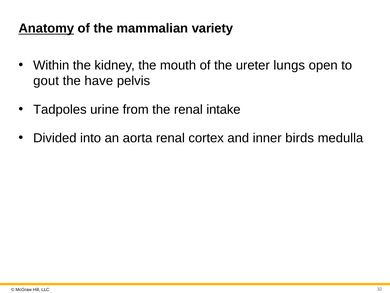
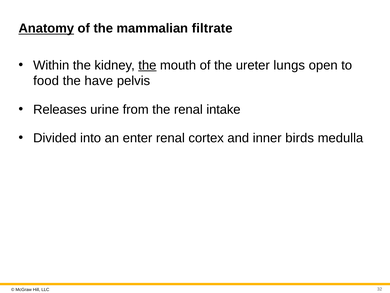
variety: variety -> filtrate
the at (147, 65) underline: none -> present
gout: gout -> food
Tadpoles: Tadpoles -> Releases
aorta: aorta -> enter
